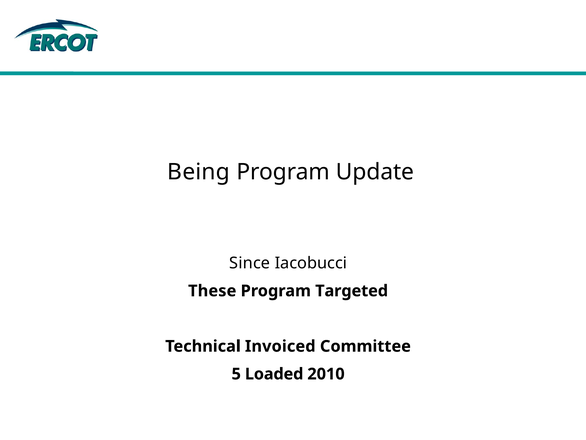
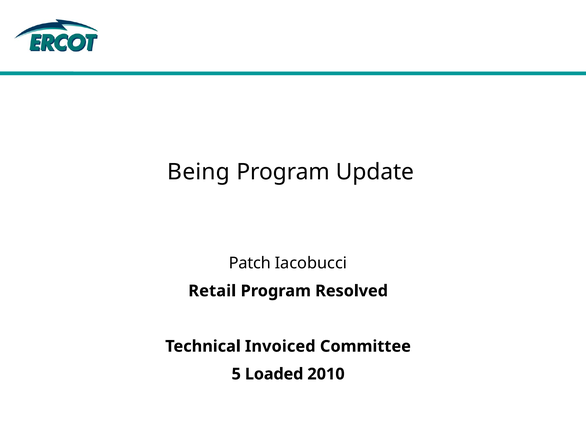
Since: Since -> Patch
These: These -> Retail
Targeted: Targeted -> Resolved
